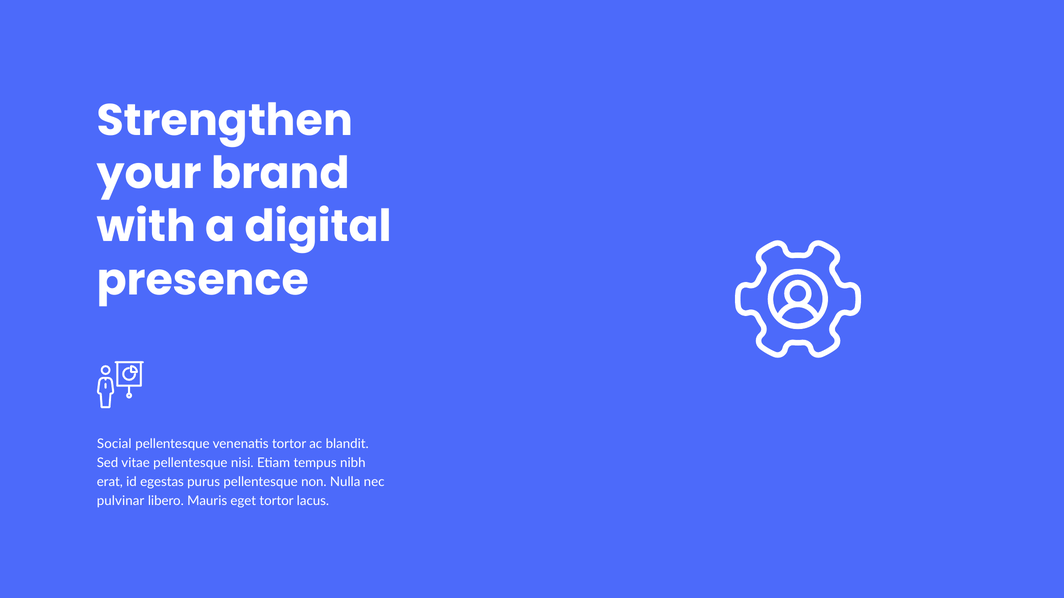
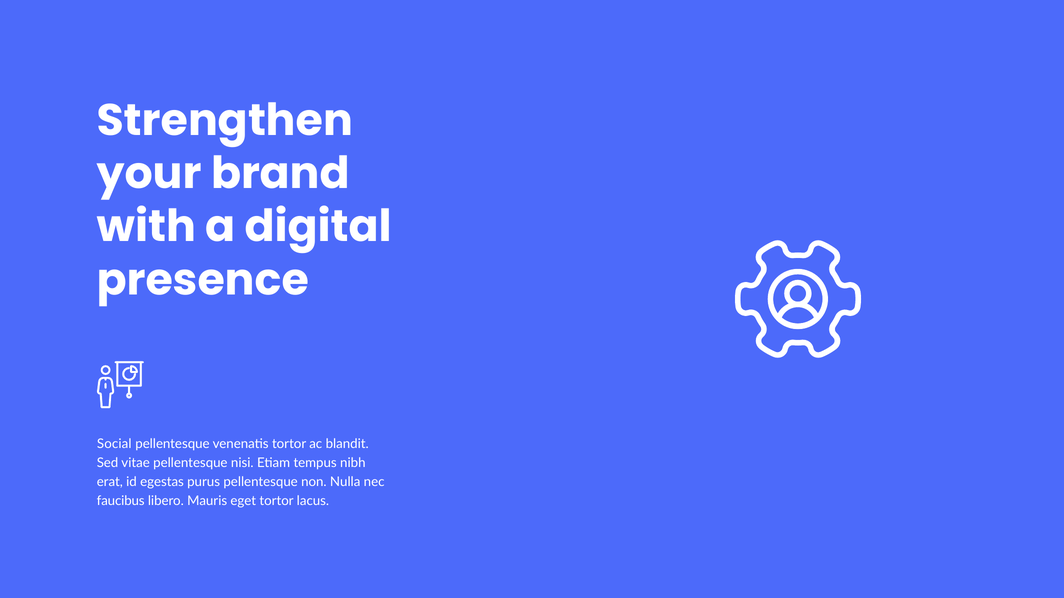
pulvinar: pulvinar -> faucibus
